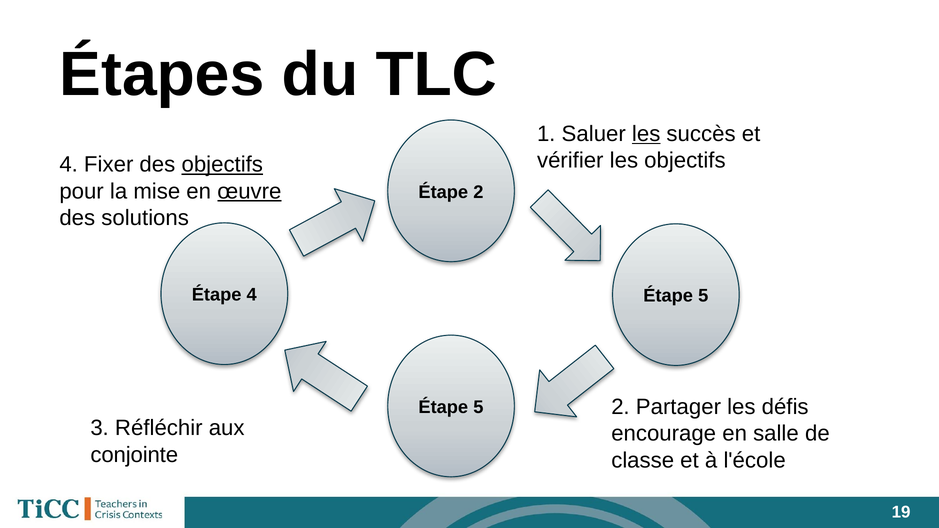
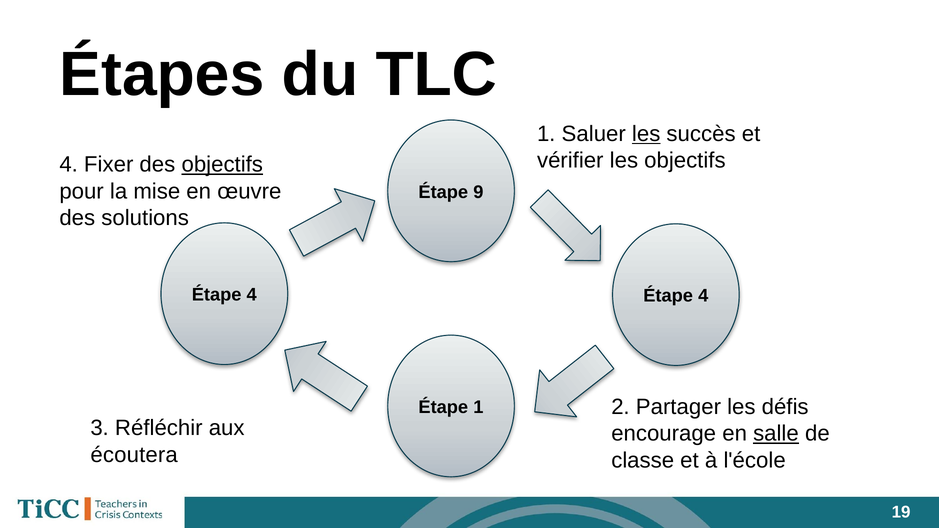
œuvre underline: present -> none
Étape 2: 2 -> 9
5 at (703, 296): 5 -> 4
5 at (478, 407): 5 -> 1
salle underline: none -> present
conjointe: conjointe -> écoutera
